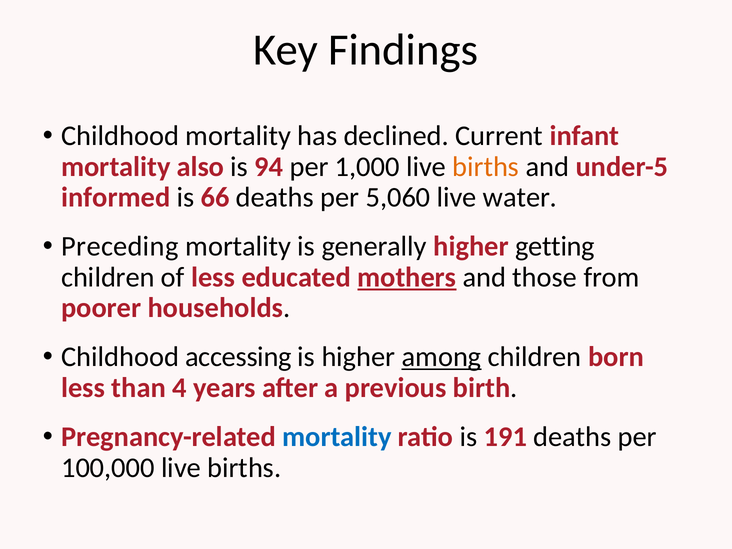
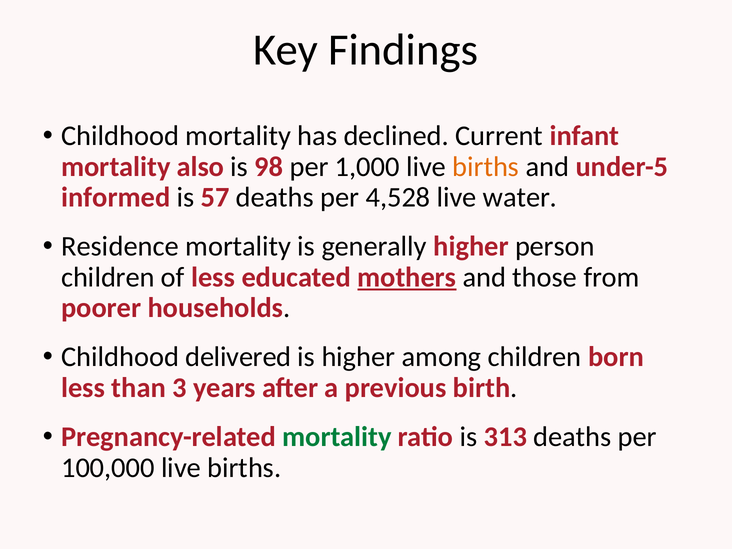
94: 94 -> 98
66: 66 -> 57
5,060: 5,060 -> 4,528
Preceding: Preceding -> Residence
getting: getting -> person
accessing: accessing -> delivered
among underline: present -> none
4: 4 -> 3
mortality at (337, 437) colour: blue -> green
191: 191 -> 313
